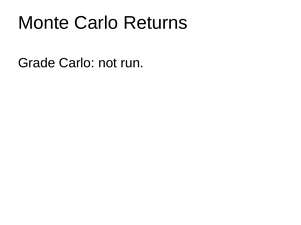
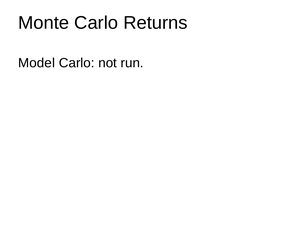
Grade: Grade -> Model
